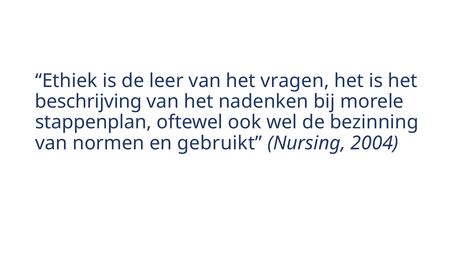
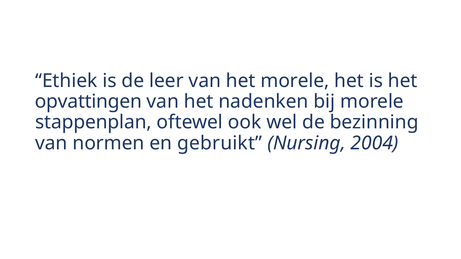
het vragen: vragen -> morele
beschrijving: beschrijving -> opvattingen
